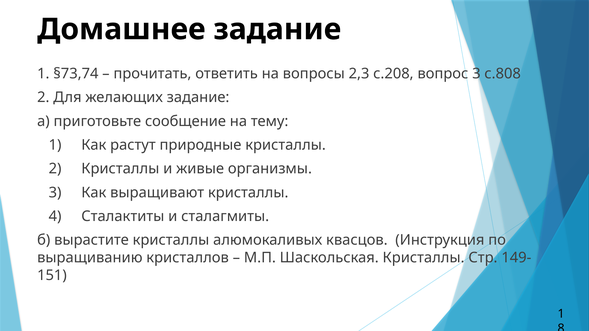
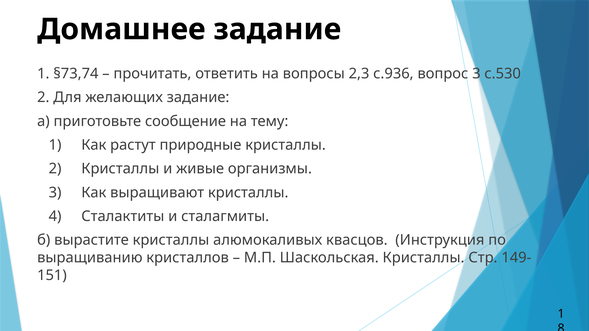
с.208: с.208 -> с.936
с.808: с.808 -> с.530
